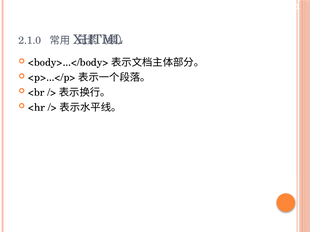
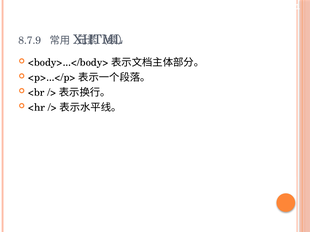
2.1.0: 2.1.0 -> 8.7.9
